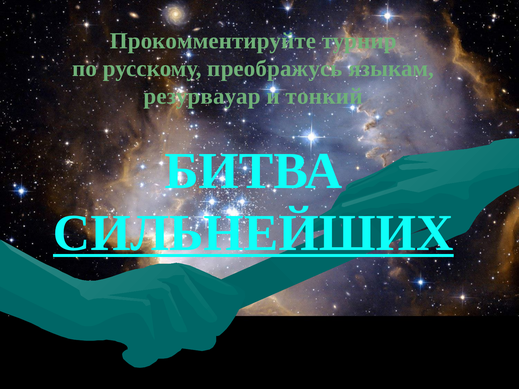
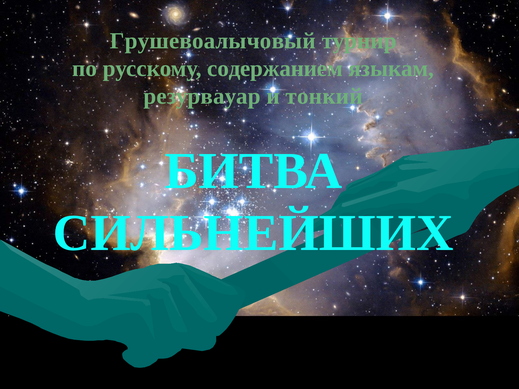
Прокомментируйте: Прокомментируйте -> Грушевоалычовый
преображусь: преображусь -> содержанием
СИЛЬНЕЙШИХ underline: present -> none
